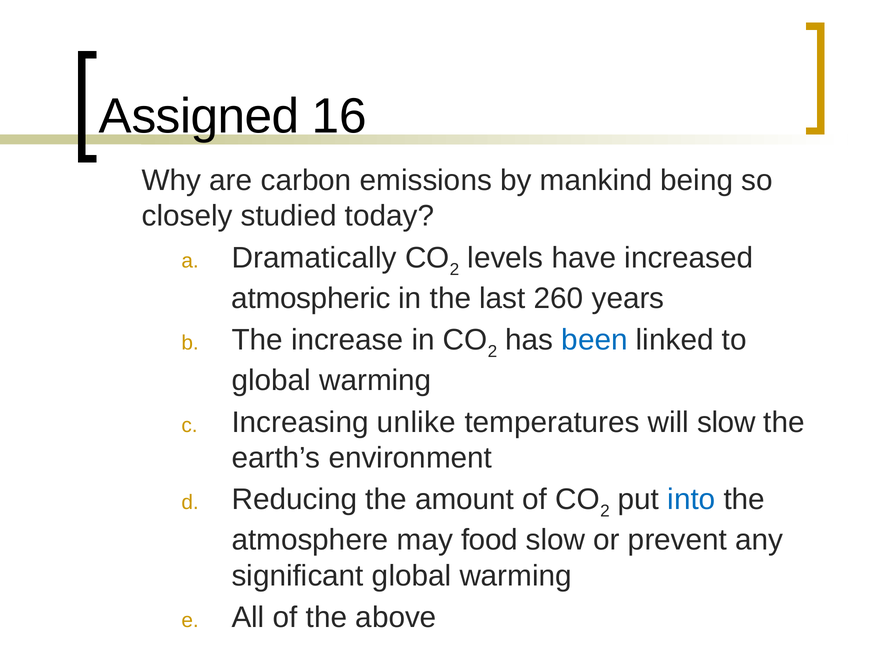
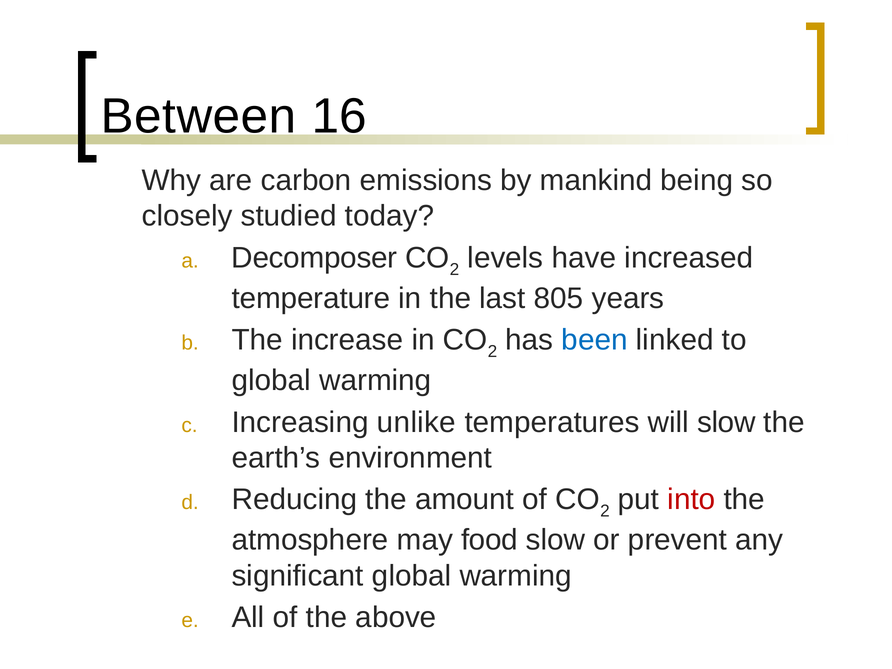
Assigned: Assigned -> Between
Dramatically: Dramatically -> Decomposer
atmospheric: atmospheric -> temperature
260: 260 -> 805
into colour: blue -> red
